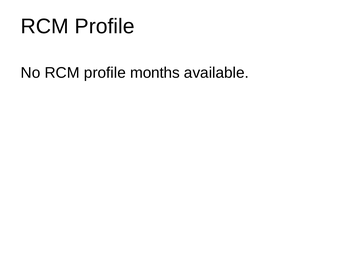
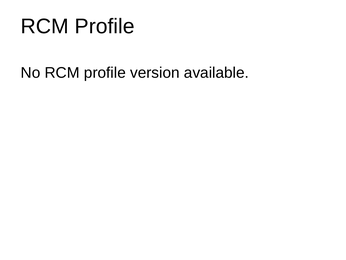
months: months -> version
